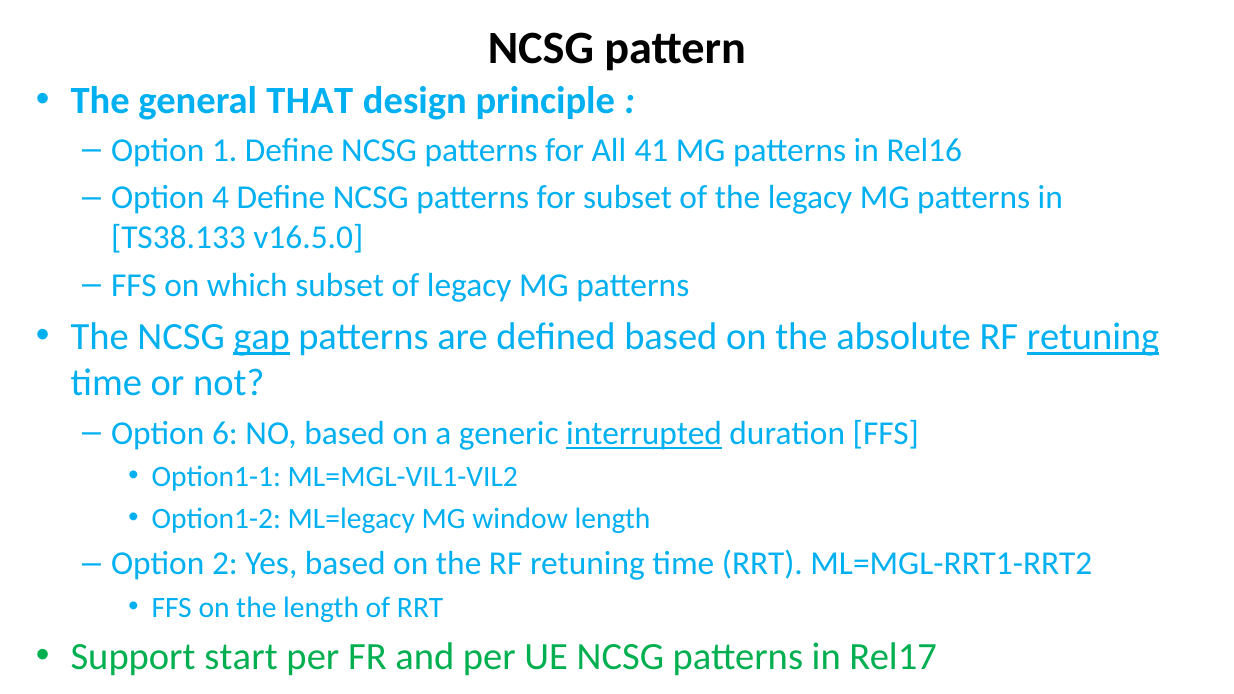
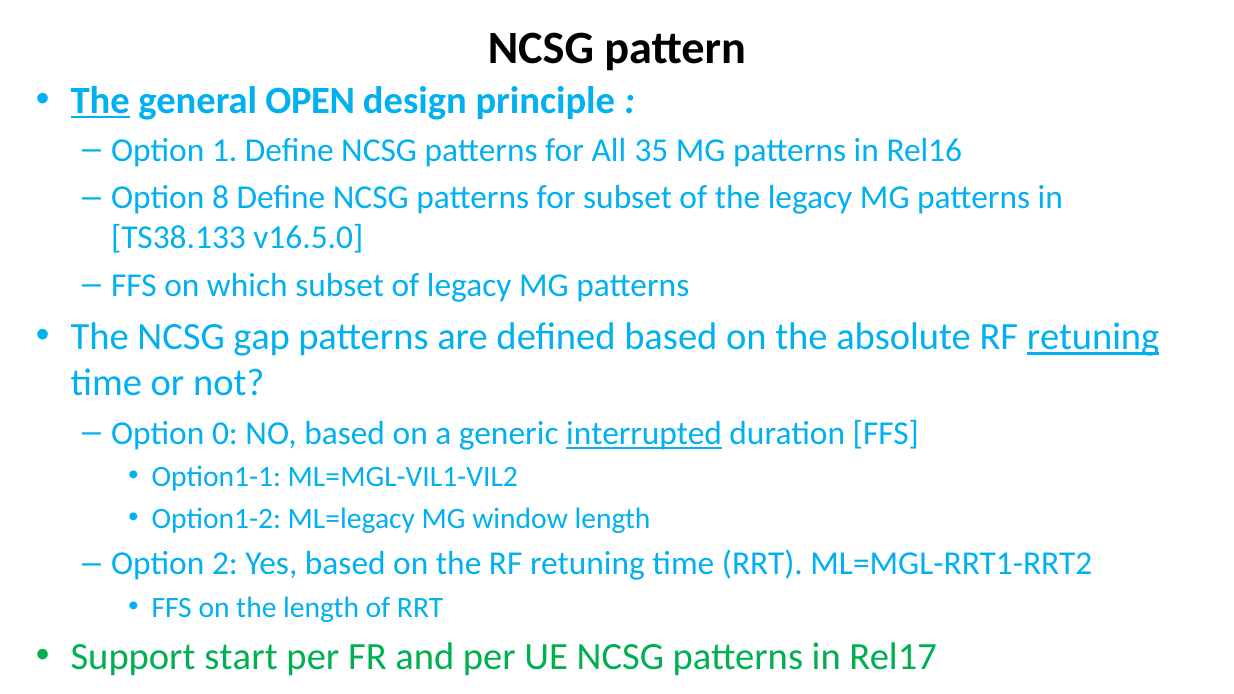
The at (100, 101) underline: none -> present
THAT: THAT -> OPEN
41: 41 -> 35
4: 4 -> 8
gap underline: present -> none
6: 6 -> 0
